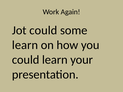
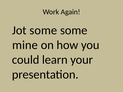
Jot could: could -> some
learn at (25, 45): learn -> mine
